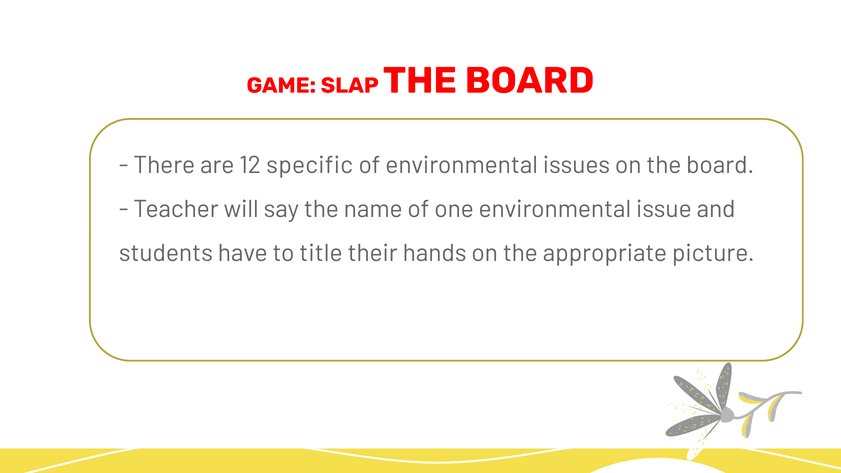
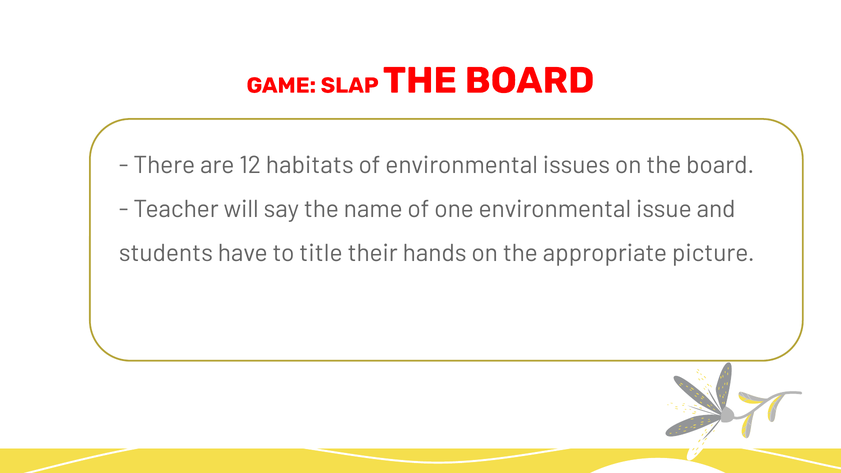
specific: specific -> habitats
